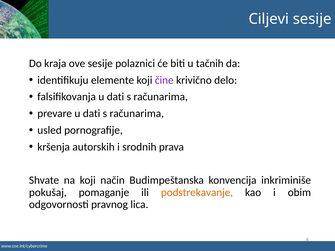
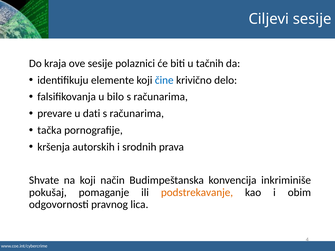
čine colour: purple -> blue
falsifikovanja u dati: dati -> bilo
usled: usled -> tačka
